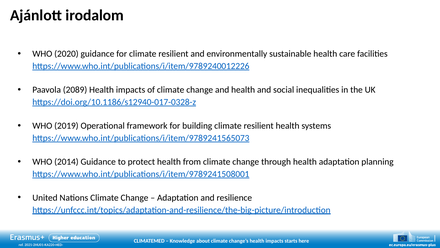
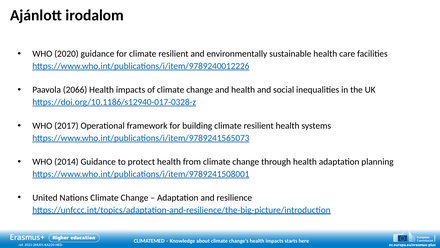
2089: 2089 -> 2066
2019: 2019 -> 2017
